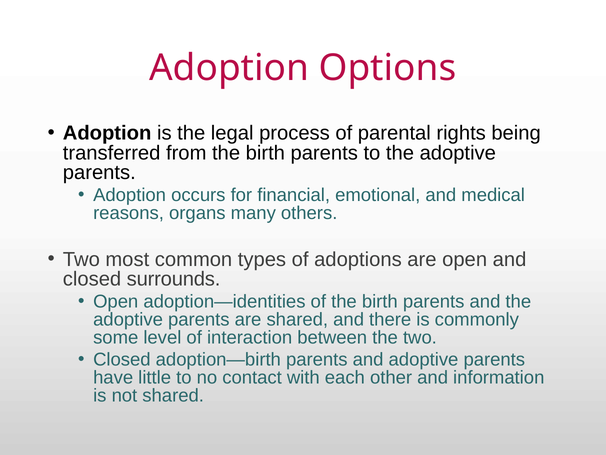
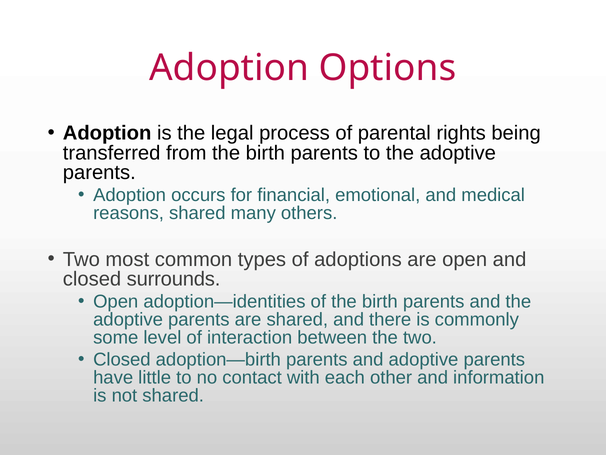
reasons organs: organs -> shared
